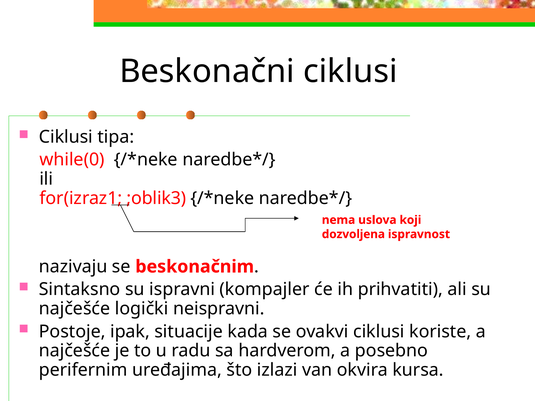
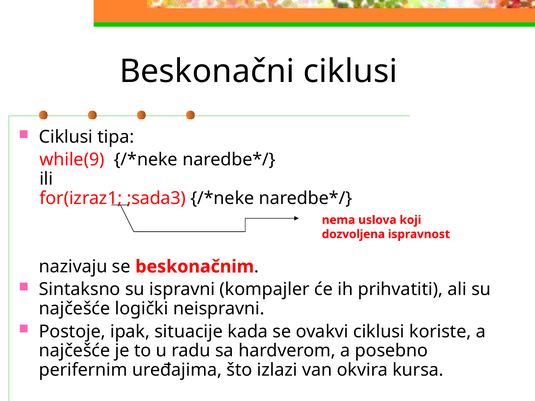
while(0: while(0 -> while(9
;oblik3: ;oblik3 -> ;sada3
